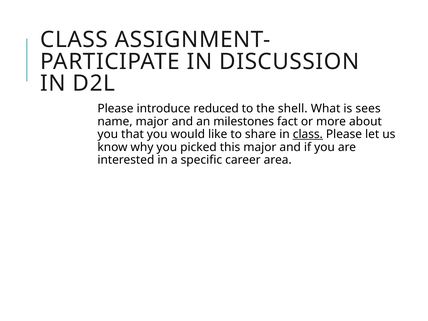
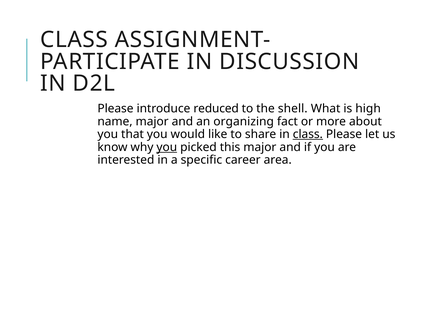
sees: sees -> high
milestones: milestones -> organizing
you at (167, 147) underline: none -> present
